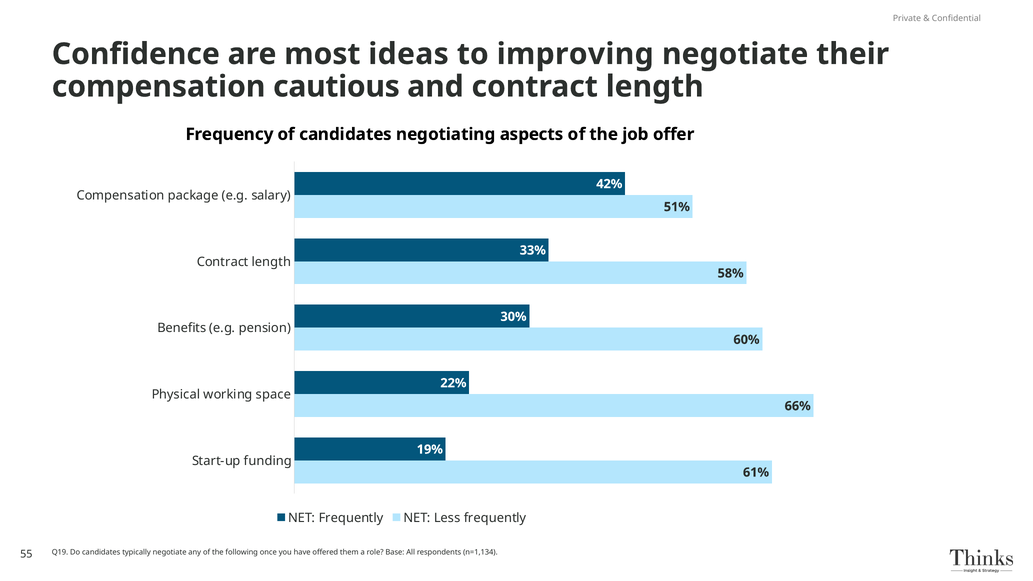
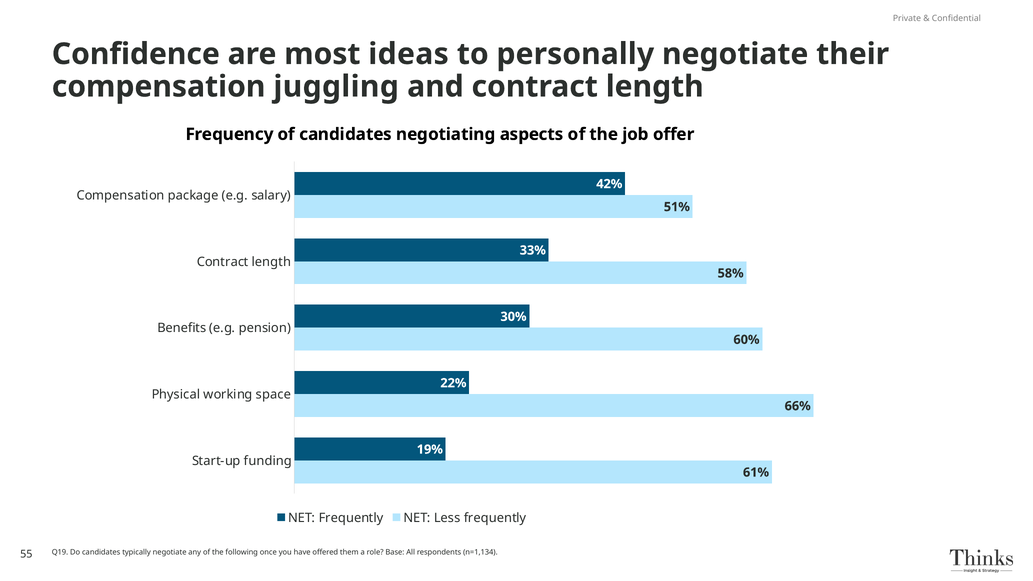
improving: improving -> personally
cautious: cautious -> juggling
